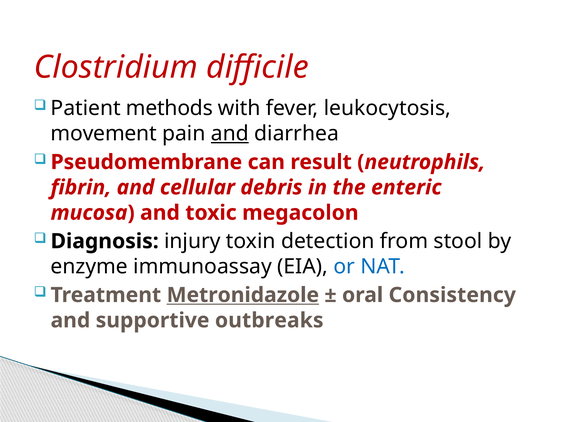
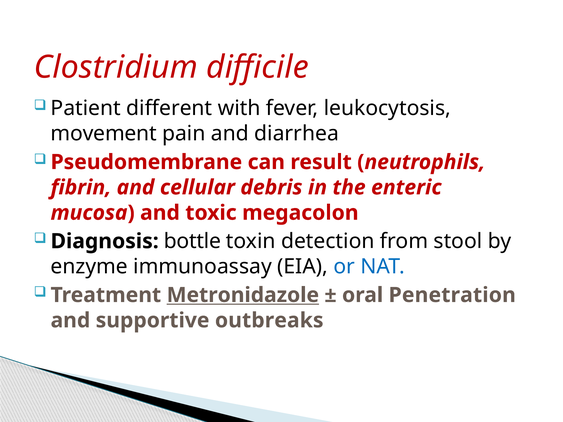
methods: methods -> different
and at (230, 134) underline: present -> none
injury: injury -> bottle
Consistency: Consistency -> Penetration
